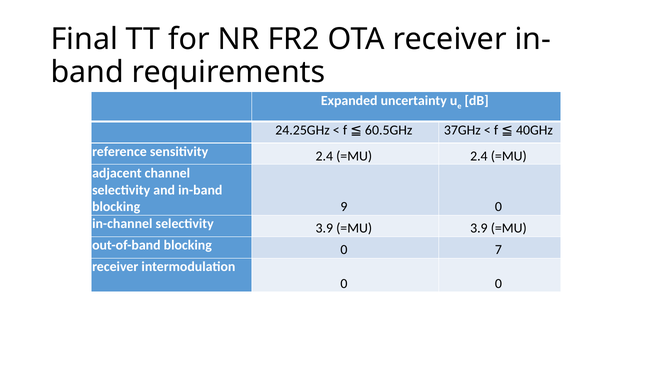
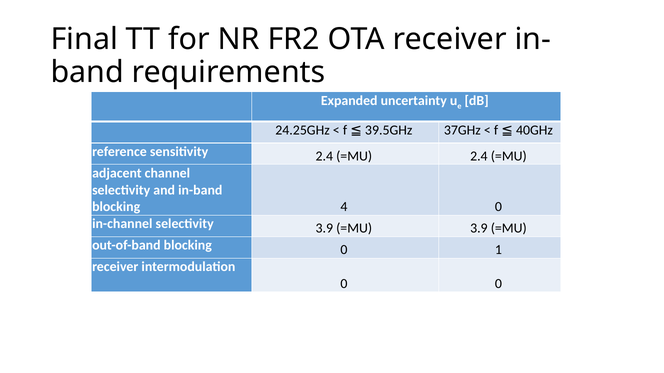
60.5GHz: 60.5GHz -> 39.5GHz
9: 9 -> 4
7: 7 -> 1
